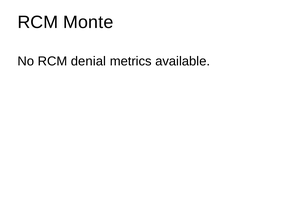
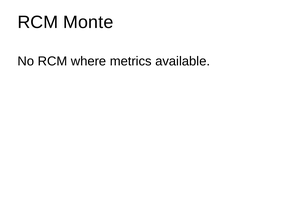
denial: denial -> where
